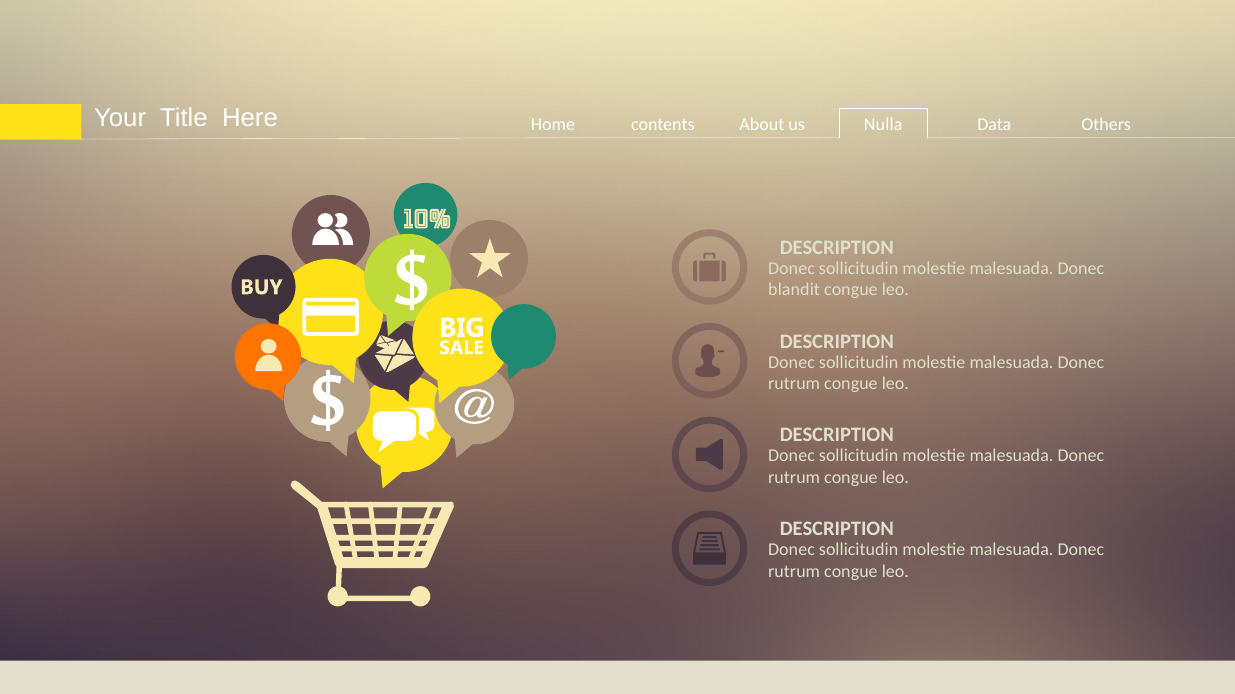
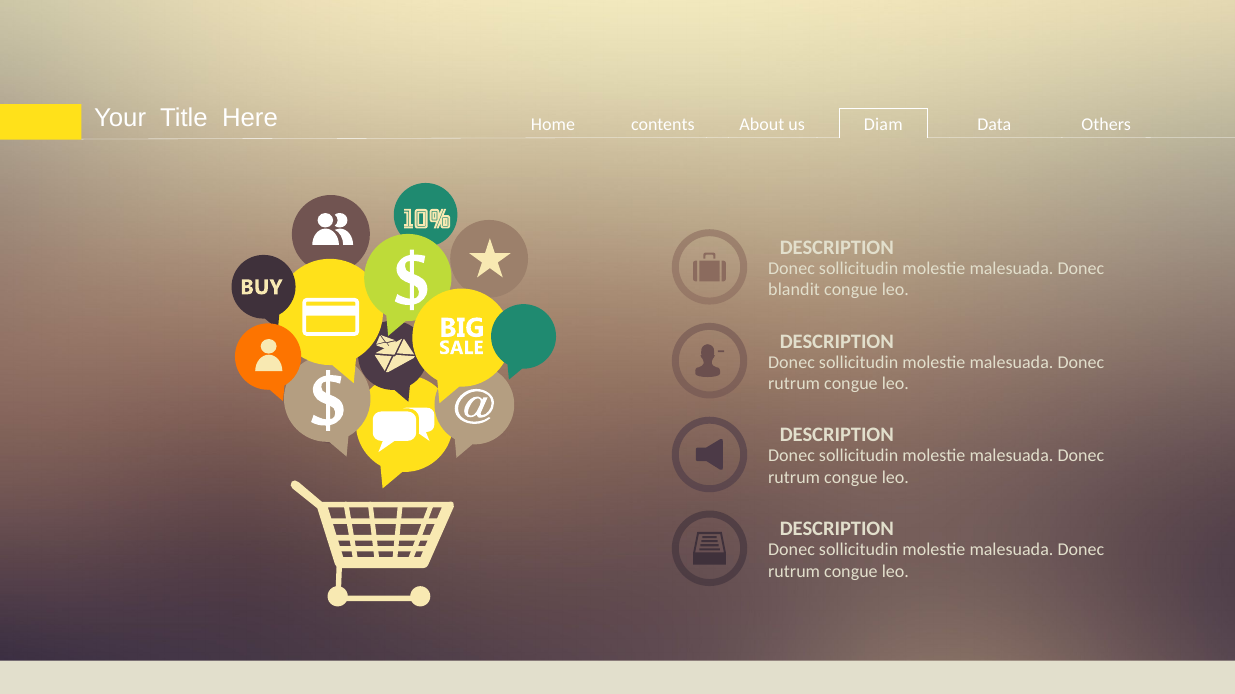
Nulla: Nulla -> Diam
